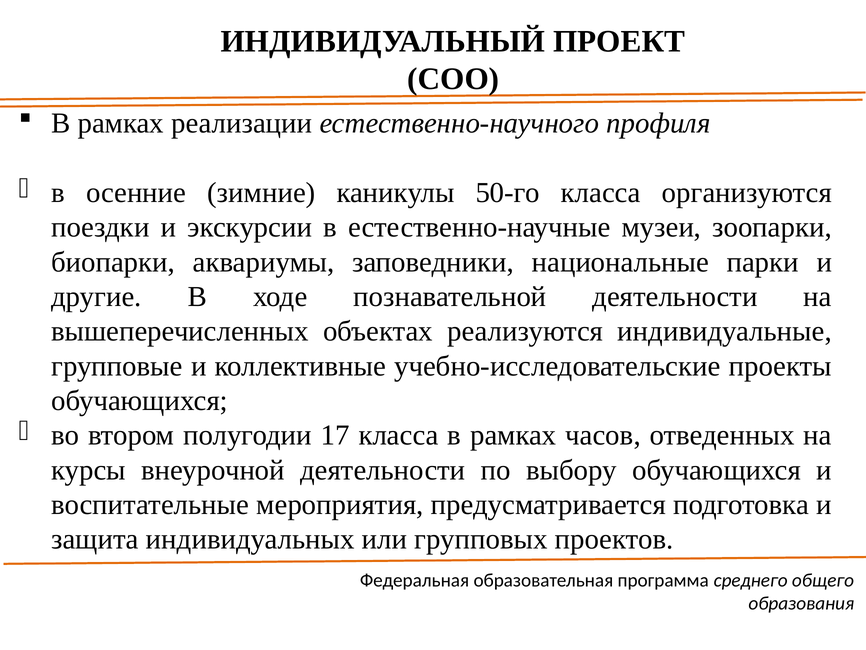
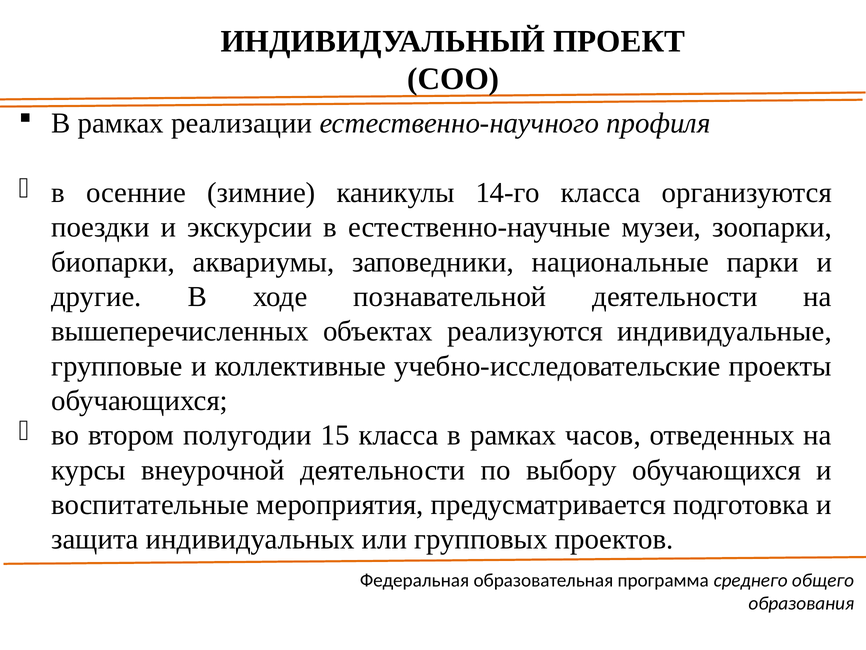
50-го: 50-го -> 14-го
17: 17 -> 15
